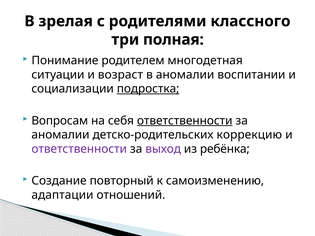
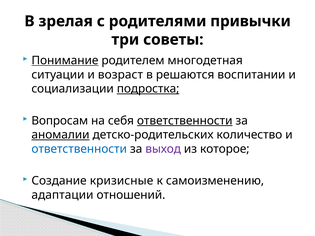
классного: классного -> привычки
полная: полная -> советы
Понимание underline: none -> present
в аномалии: аномалии -> решаются
аномалии at (60, 135) underline: none -> present
коррекцию: коррекцию -> количество
ответственности at (79, 149) colour: purple -> blue
ребёнка: ребёнка -> которое
повторный: повторный -> кризисные
